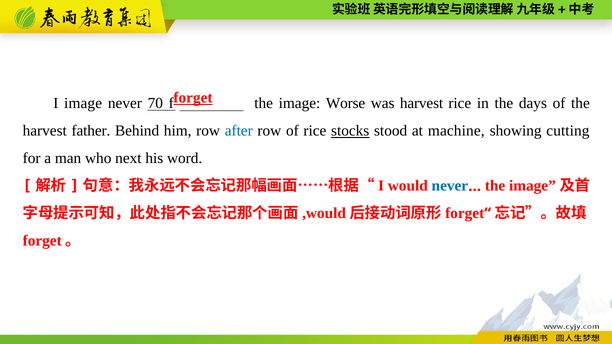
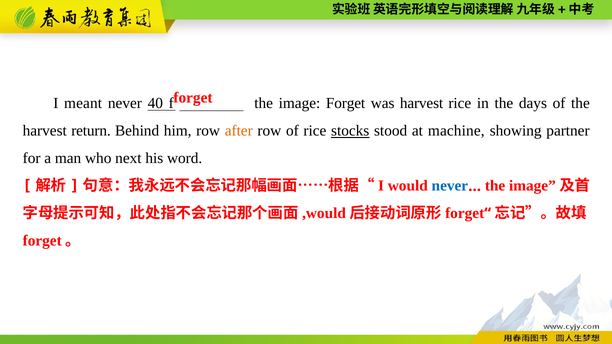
forget at (193, 98) underline: present -> none
I image: image -> meant
70: 70 -> 40
image Worse: Worse -> Forget
father: father -> return
after colour: blue -> orange
cutting: cutting -> partner
